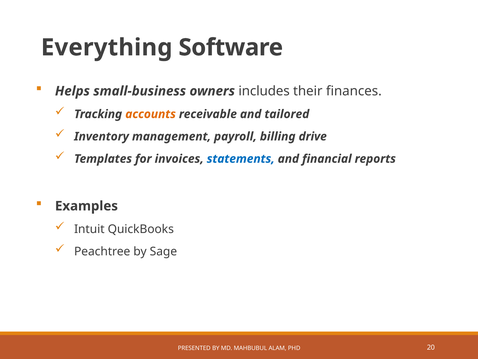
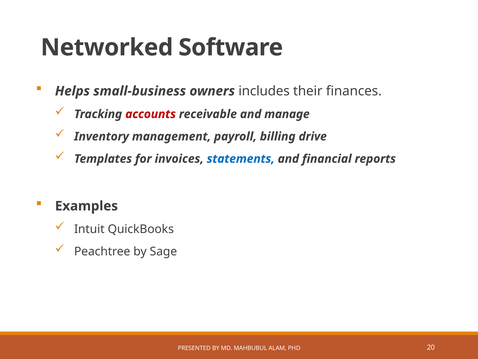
Everything: Everything -> Networked
accounts colour: orange -> red
tailored: tailored -> manage
